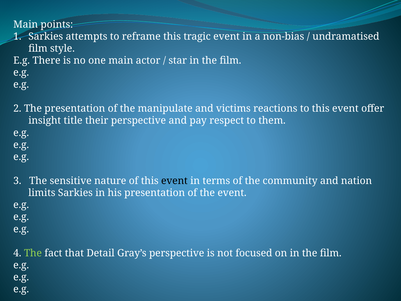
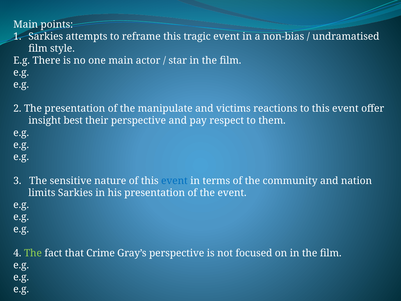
title: title -> best
event at (174, 181) colour: black -> blue
Detail: Detail -> Crime
